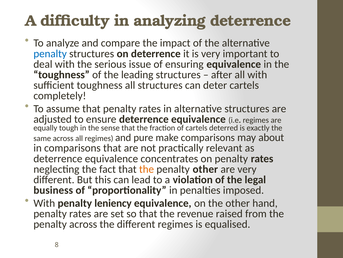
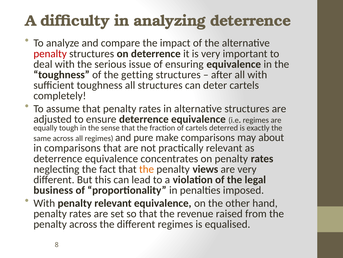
penalty at (50, 53) colour: blue -> red
leading: leading -> getting
penalty other: other -> views
penalty leniency: leniency -> relevant
